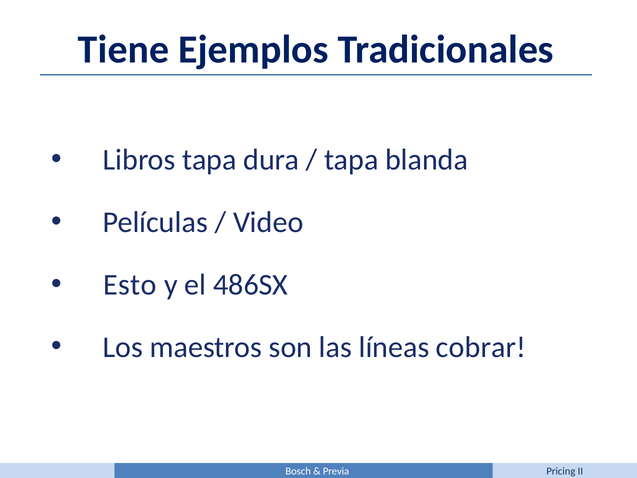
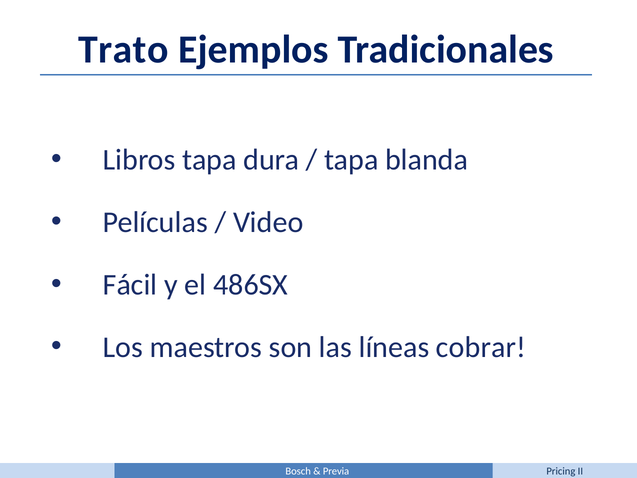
Tiene: Tiene -> Trato
Esto: Esto -> Fácil
